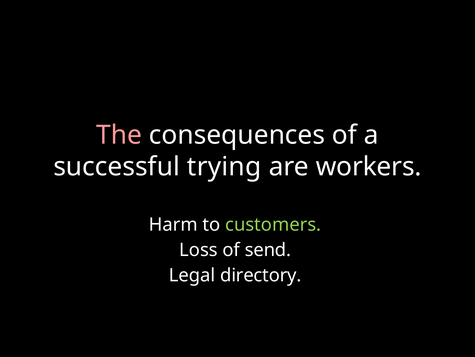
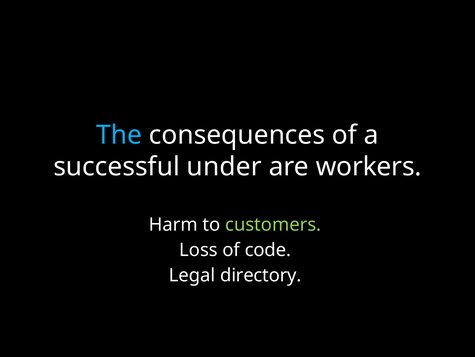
The colour: pink -> light blue
trying: trying -> under
send: send -> code
